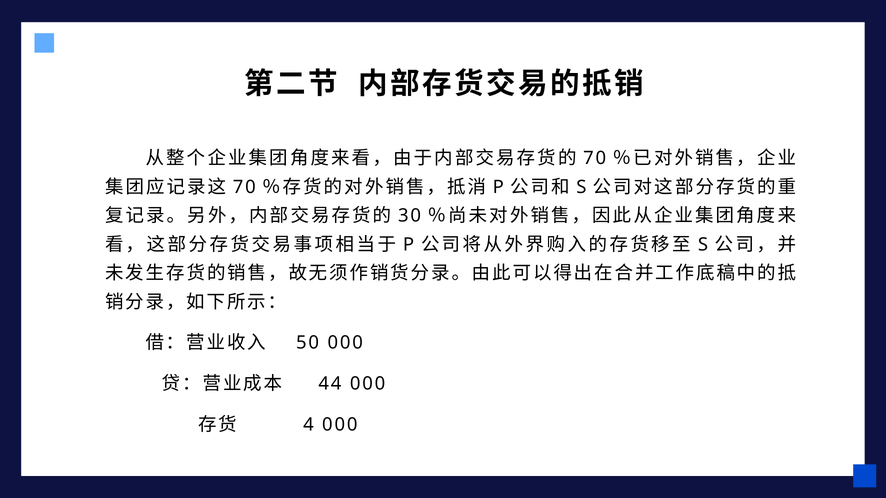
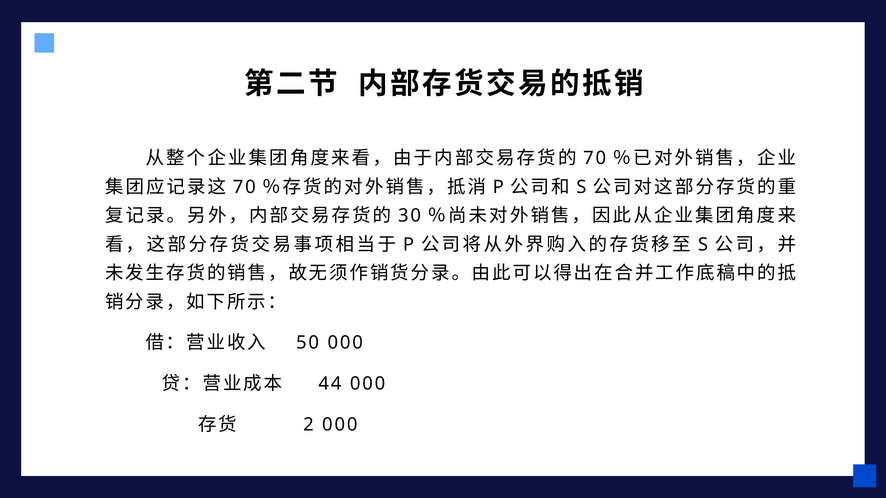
4: 4 -> 2
